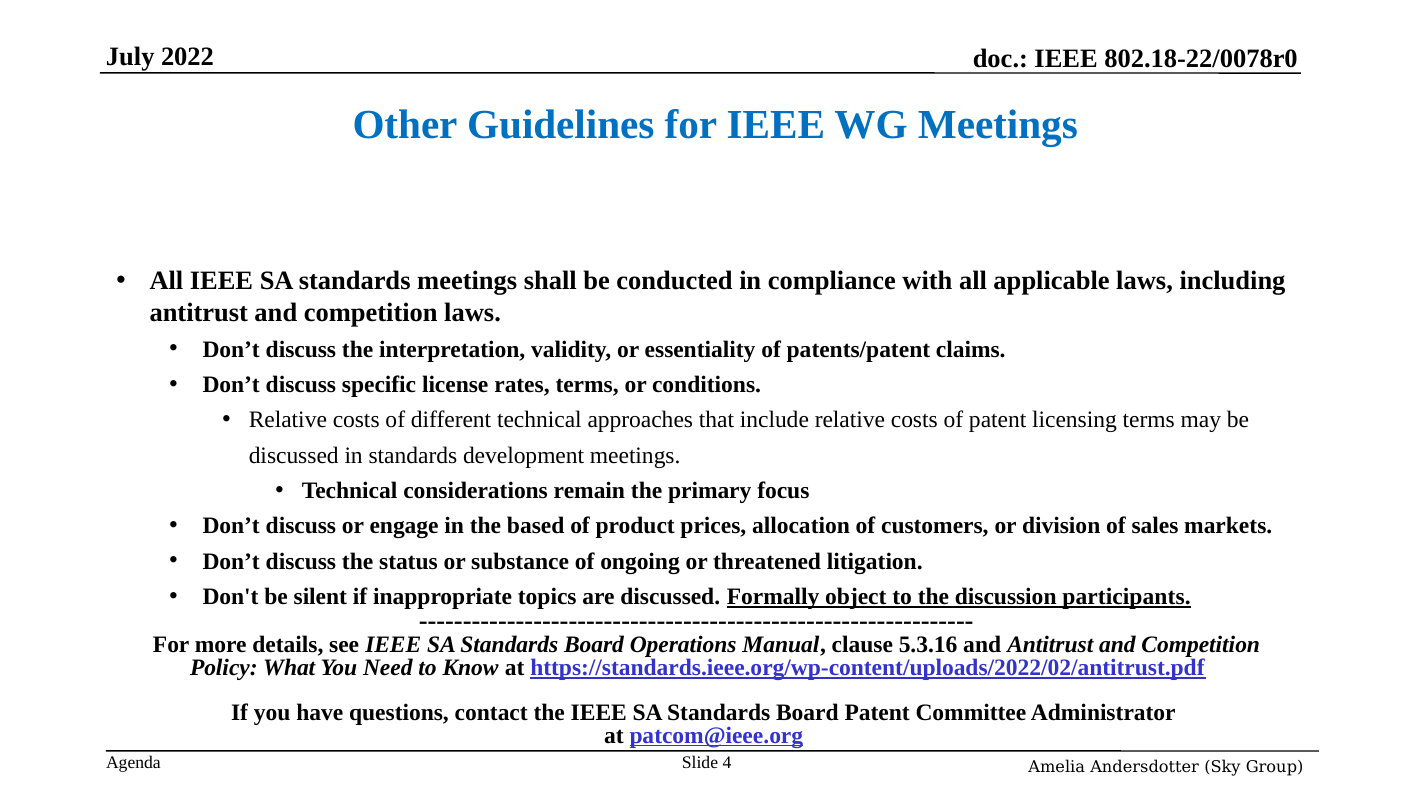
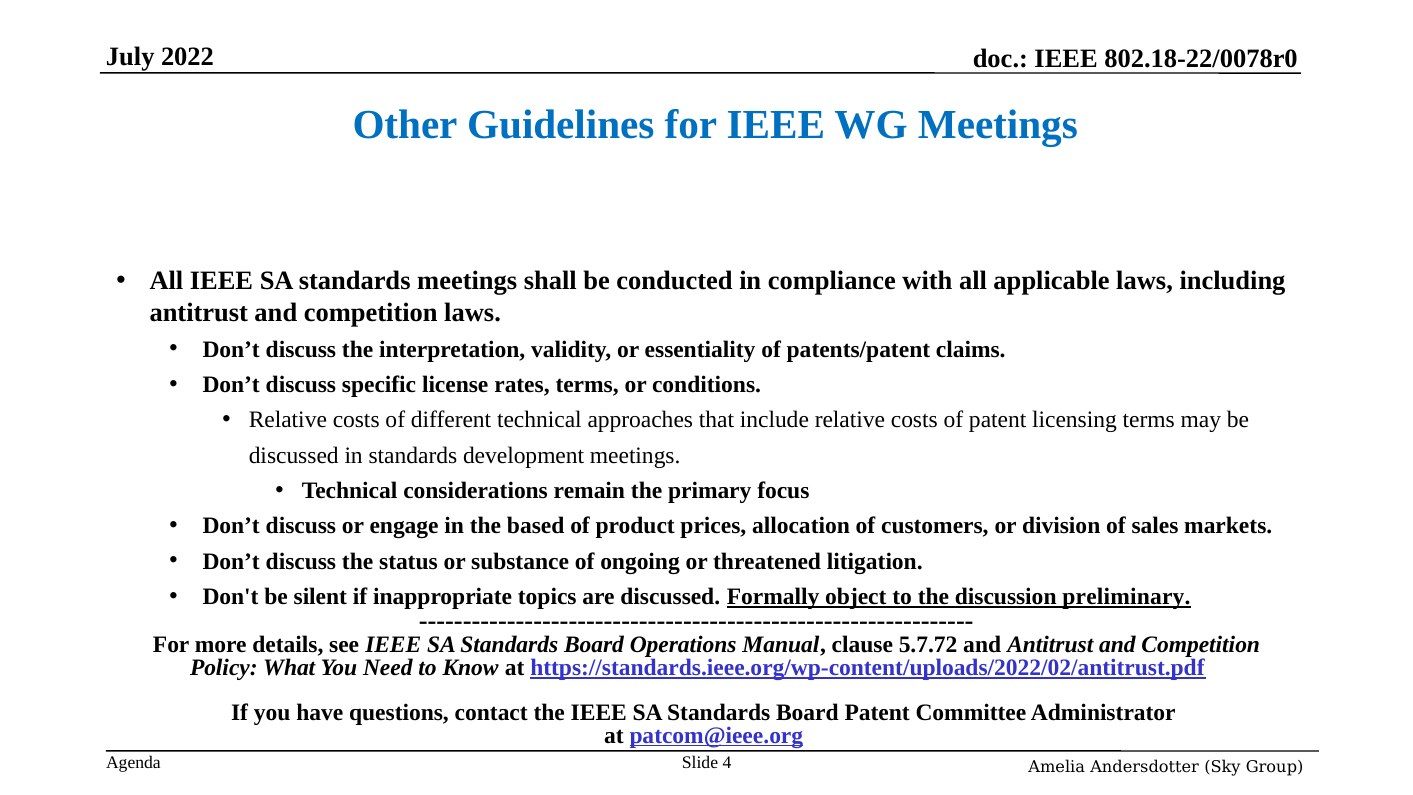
participants: participants -> preliminary
5.3.16: 5.3.16 -> 5.7.72
